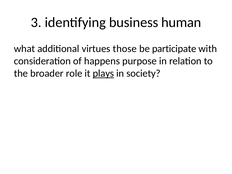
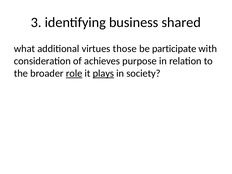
human: human -> shared
happens: happens -> achieves
role underline: none -> present
